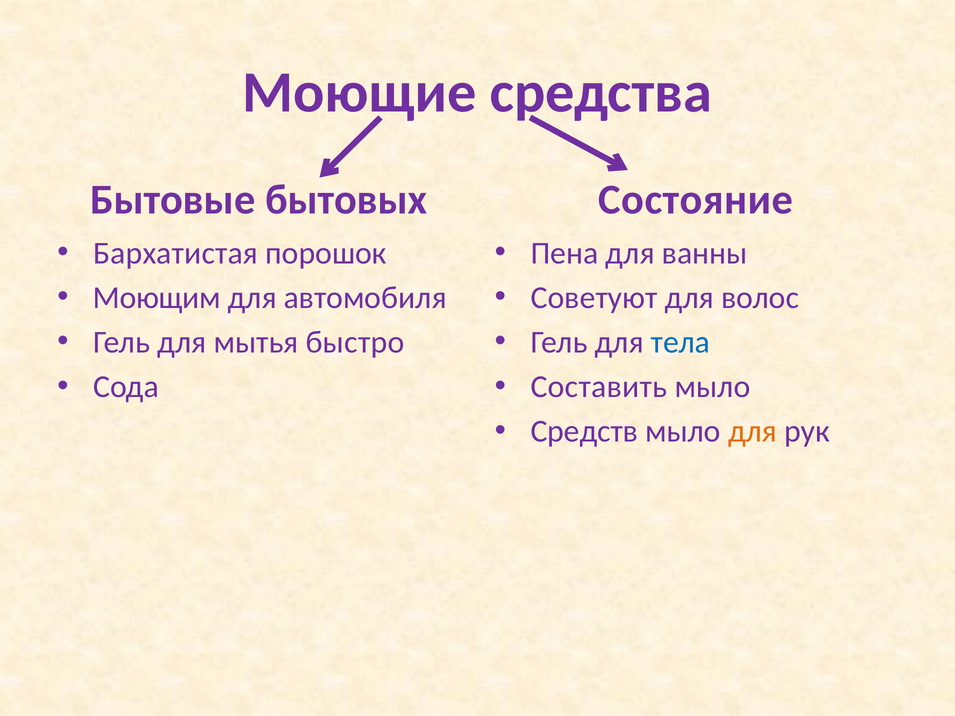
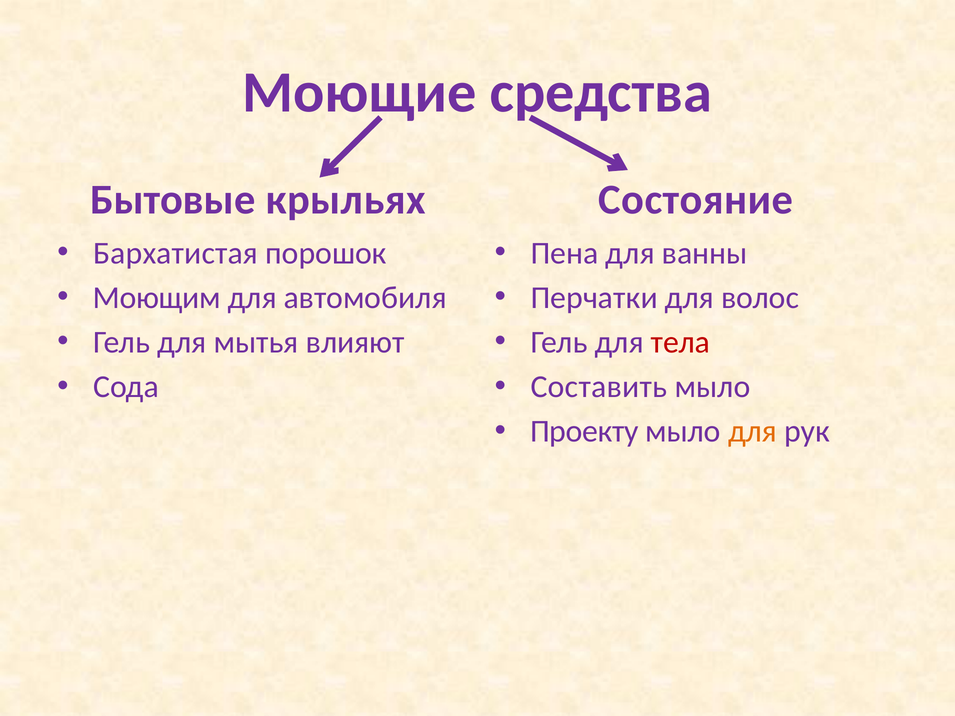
бытовых: бытовых -> крыльях
Советуют: Советуют -> Перчатки
быстро: быстро -> влияют
тела colour: blue -> red
Средств: Средств -> Проекту
